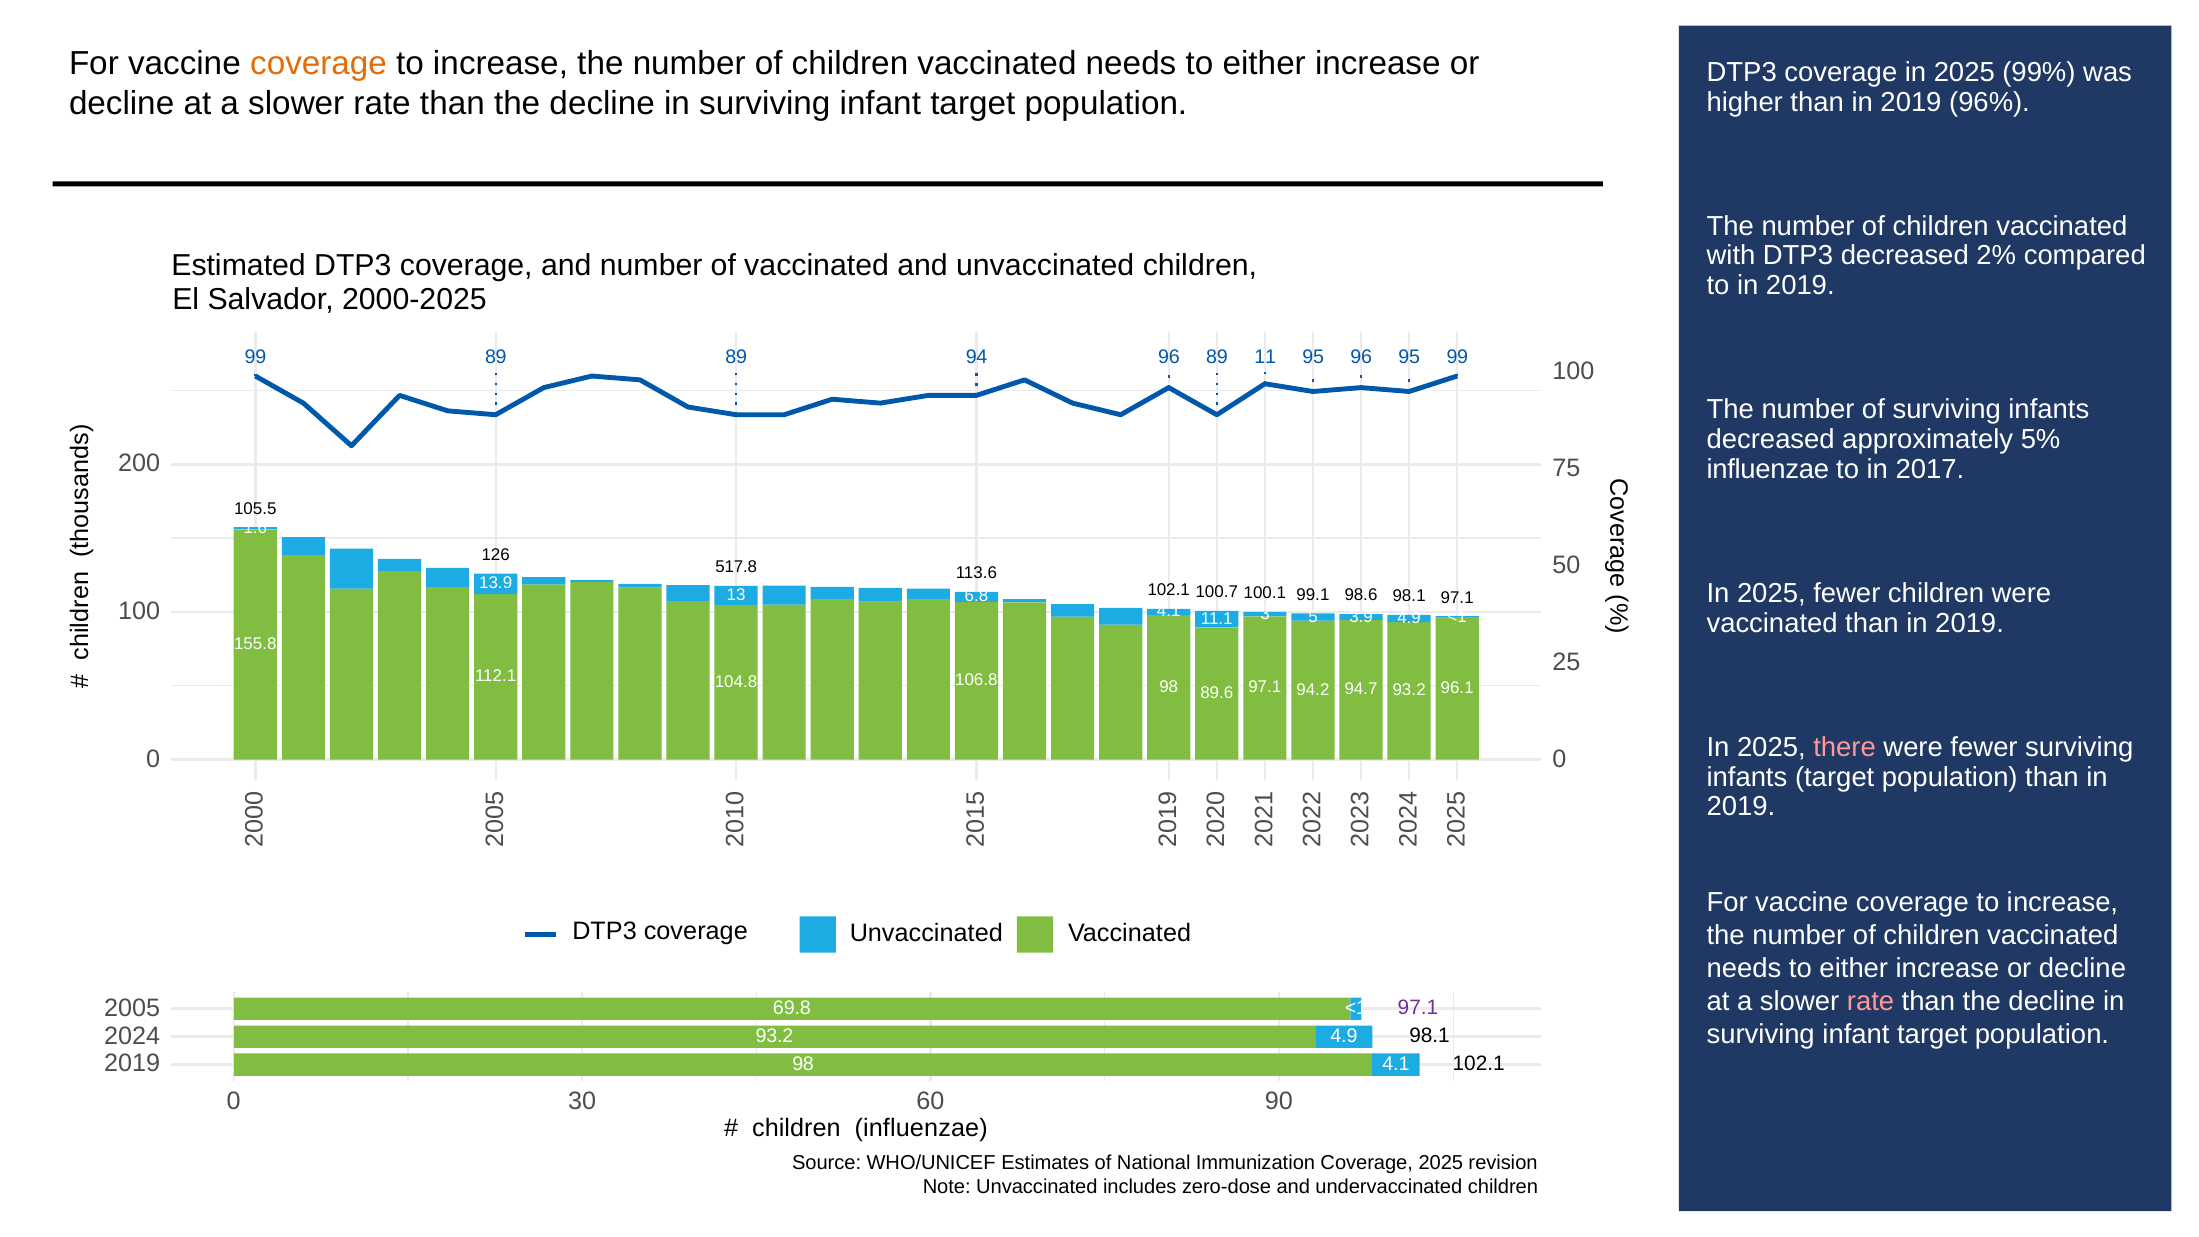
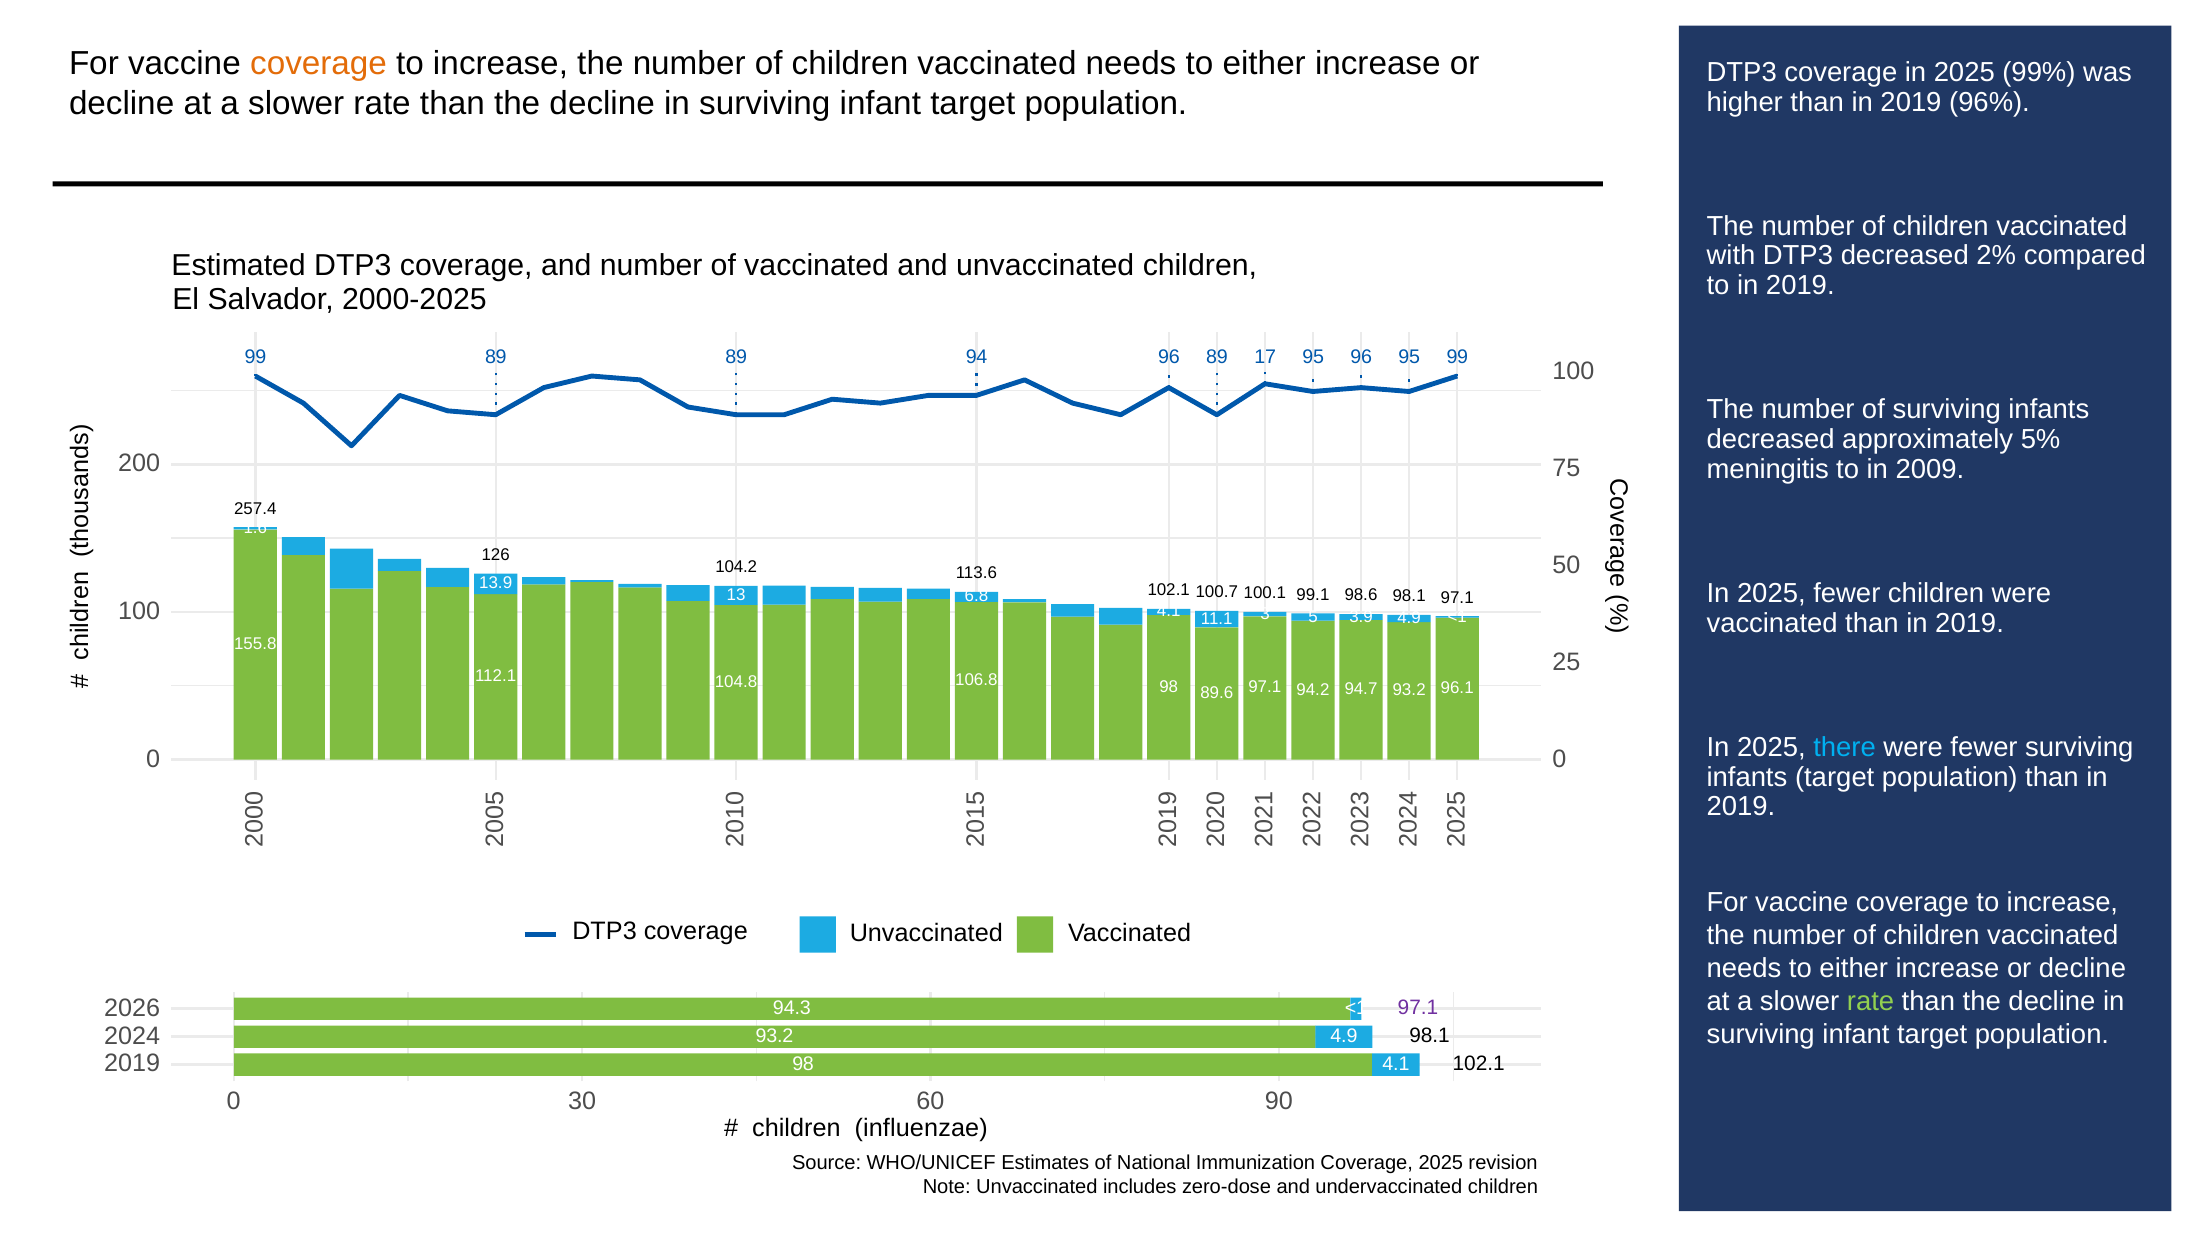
11: 11 -> 17
influenzae at (1768, 469): influenzae -> meningitis
2017: 2017 -> 2009
105.5: 105.5 -> 257.4
517.8: 517.8 -> 104.2
there colour: pink -> light blue
rate at (1871, 1001) colour: pink -> light green
2005: 2005 -> 2026
69.8: 69.8 -> 94.3
